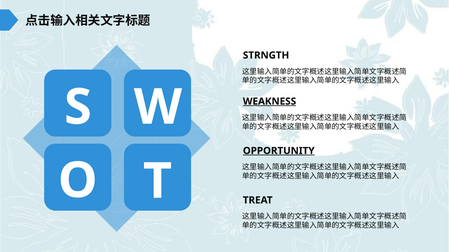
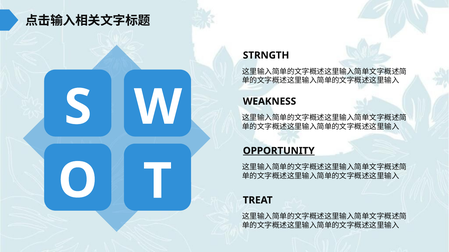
WEAKNESS underline: present -> none
